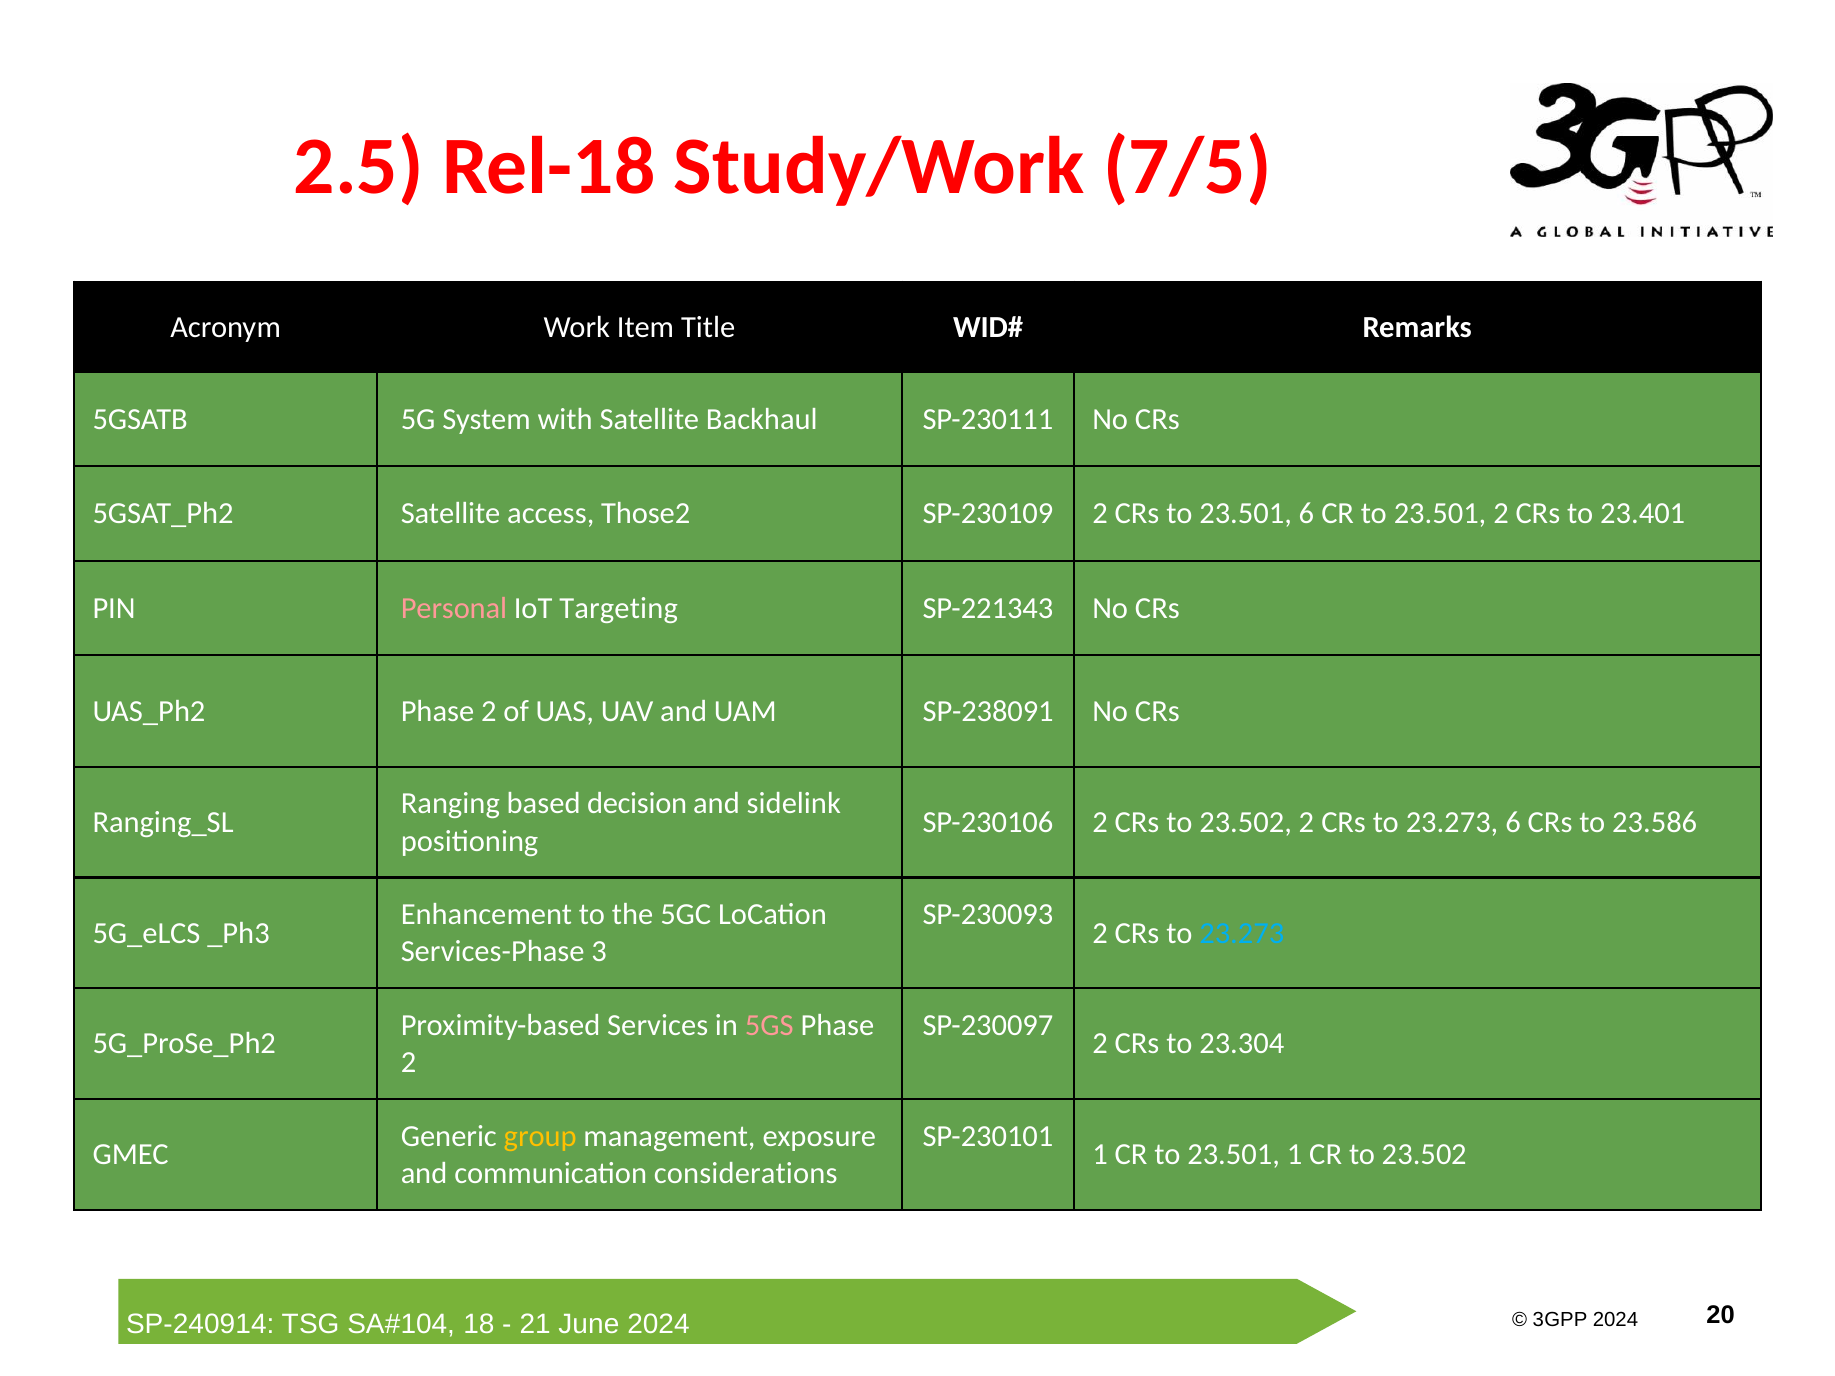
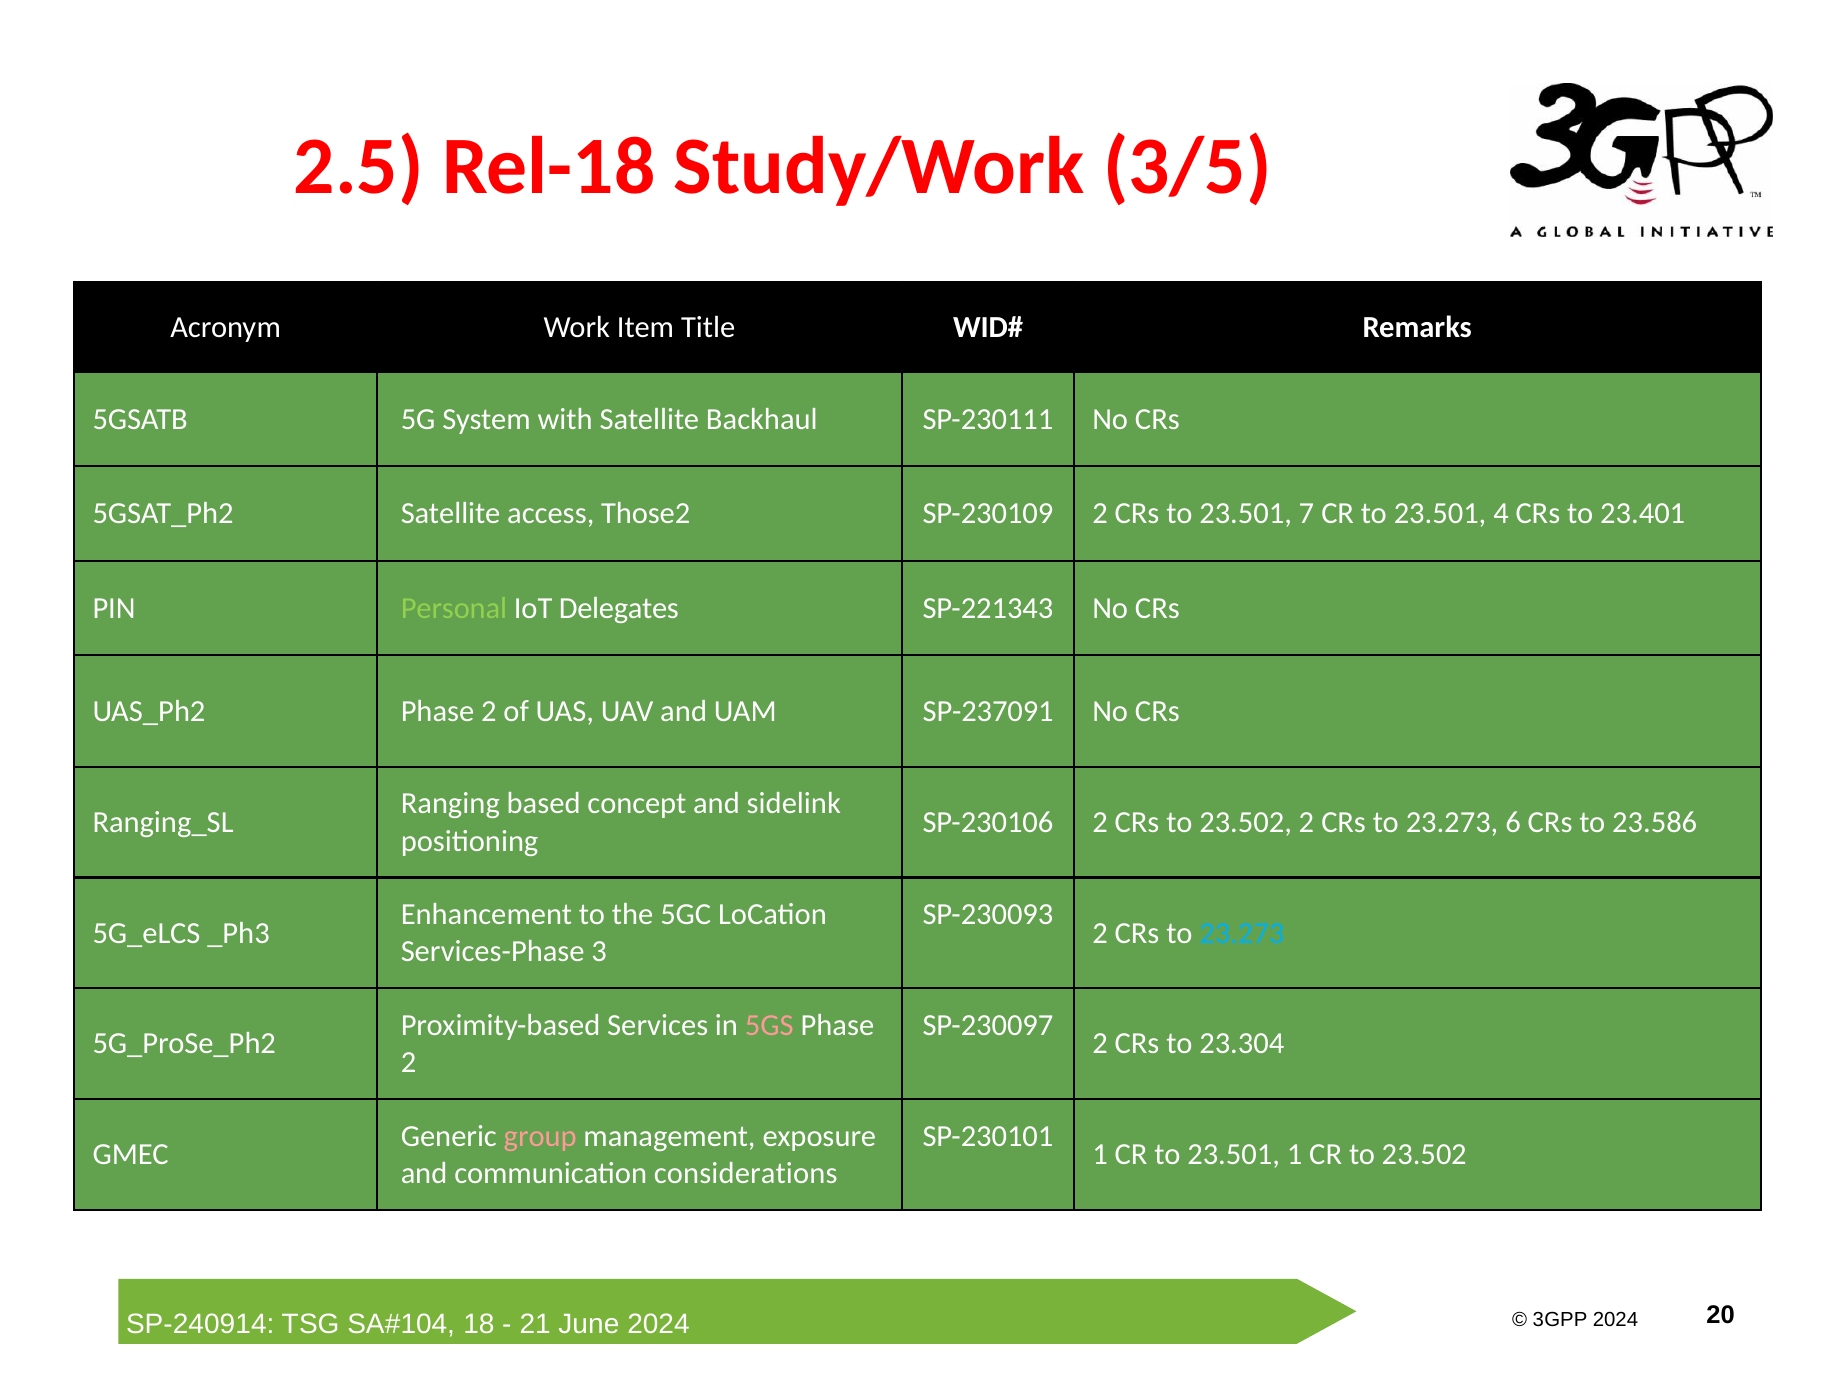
7/5: 7/5 -> 3/5
23.501 6: 6 -> 7
23.501 2: 2 -> 4
Personal colour: pink -> light green
Targeting: Targeting -> Delegates
SP-238091: SP-238091 -> SP-237091
decision: decision -> concept
group colour: yellow -> pink
